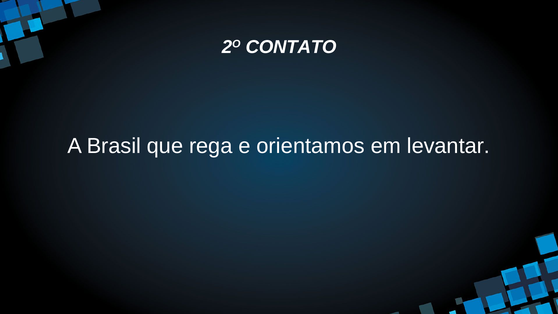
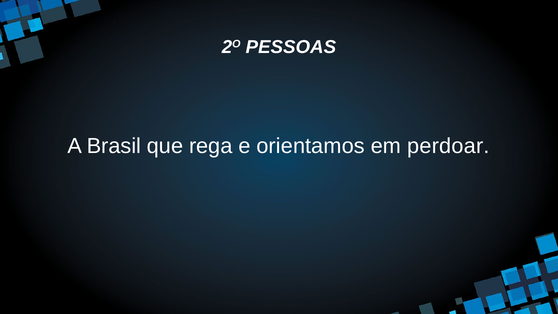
CONTATO: CONTATO -> PESSOAS
levantar: levantar -> perdoar
